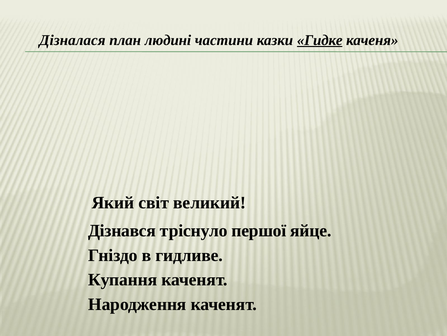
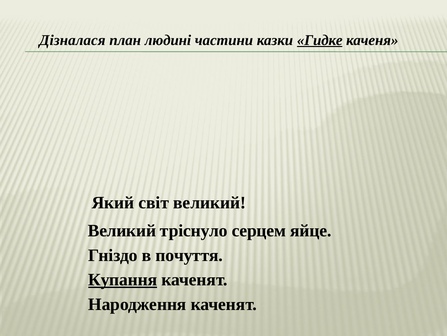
Дізнався at (122, 230): Дізнався -> Великий
першої: першої -> серцем
гидливе: гидливе -> почуття
Купання underline: none -> present
